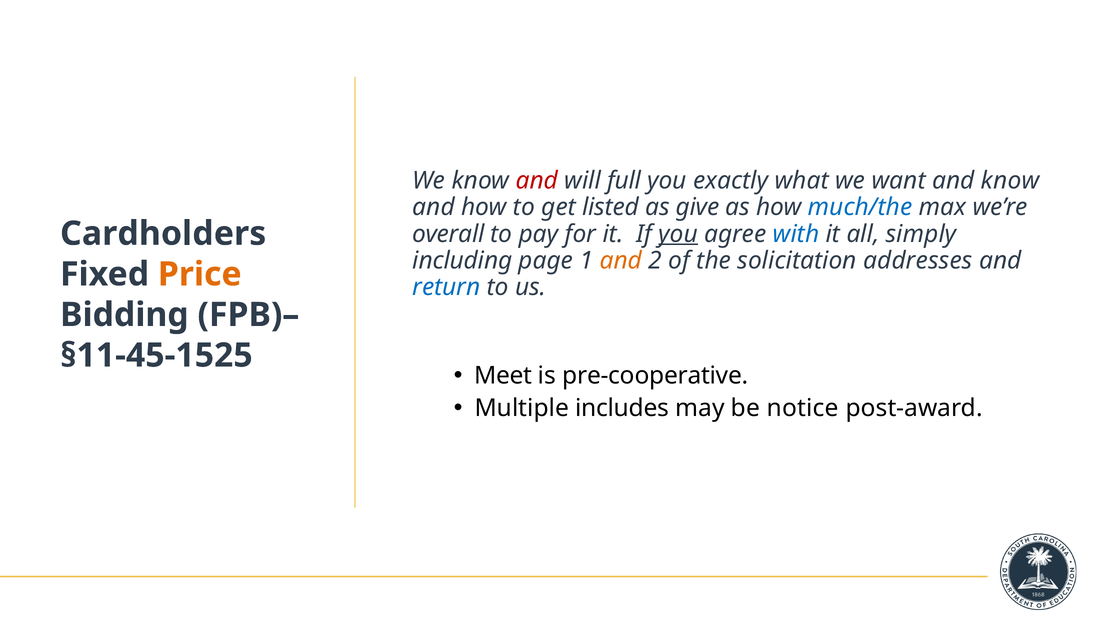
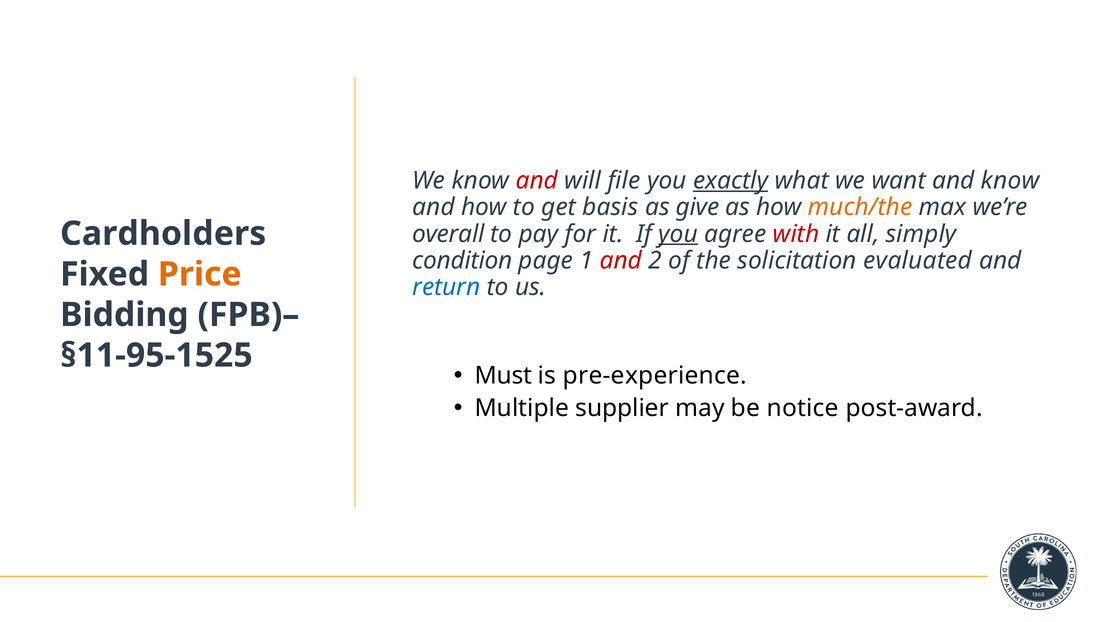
full: full -> file
exactly underline: none -> present
listed: listed -> basis
much/the colour: blue -> orange
with colour: blue -> red
including: including -> condition
and at (621, 261) colour: orange -> red
addresses: addresses -> evaluated
§11-45-1525: §11-45-1525 -> §11-95-1525
Meet: Meet -> Must
pre-cooperative: pre-cooperative -> pre-experience
includes: includes -> supplier
